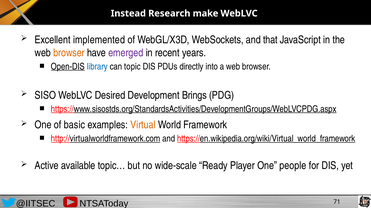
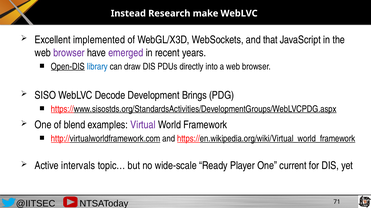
browser at (69, 53) colour: orange -> purple
topic: topic -> draw
Desired: Desired -> Decode
basic: basic -> blend
Virtual colour: orange -> purple
available: available -> intervals
people: people -> current
